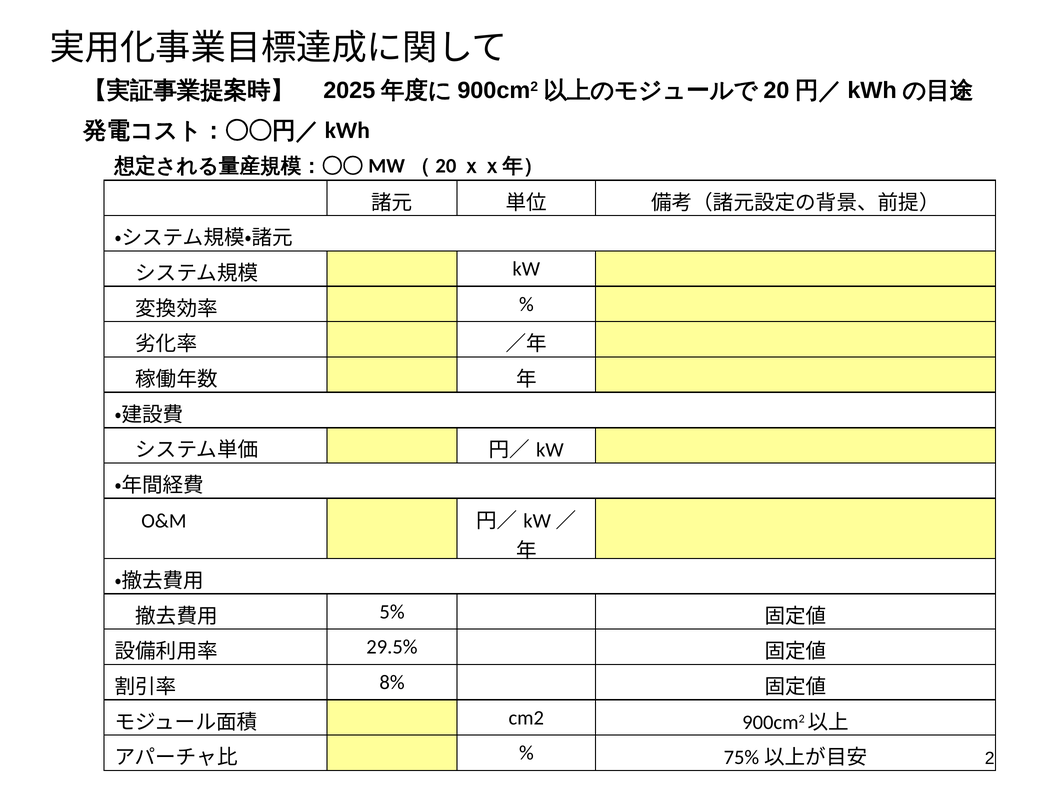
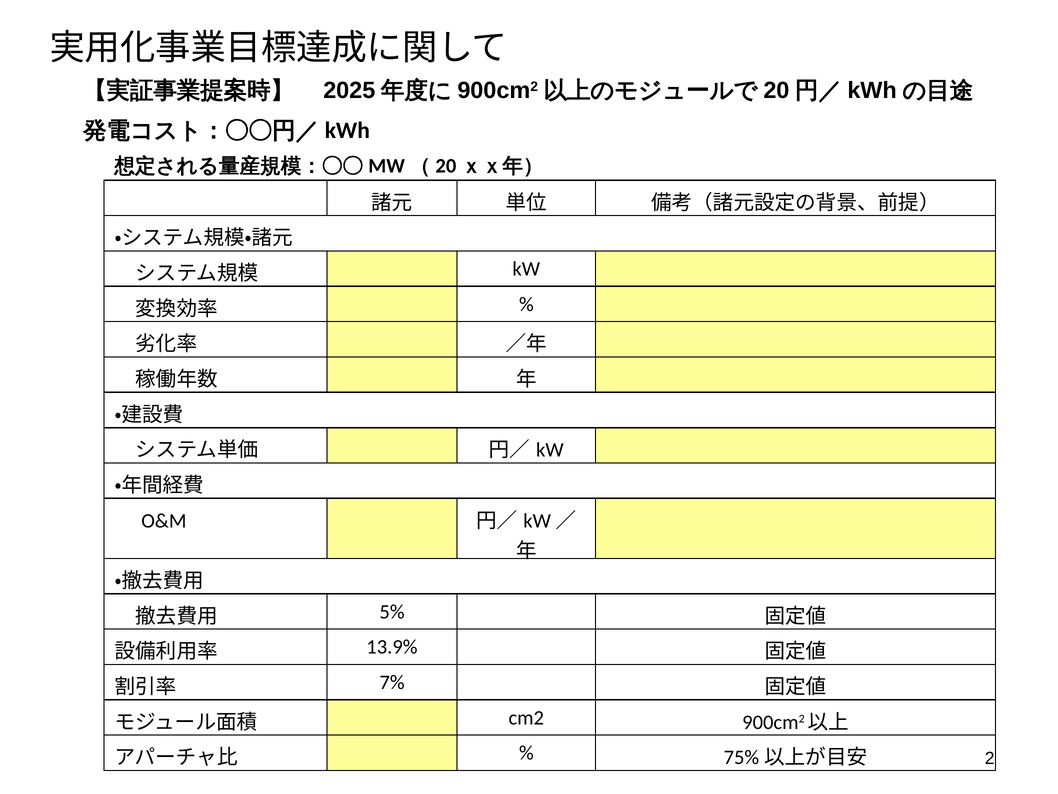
29.5%: 29.5% -> 13.9%
8%: 8% -> 7%
